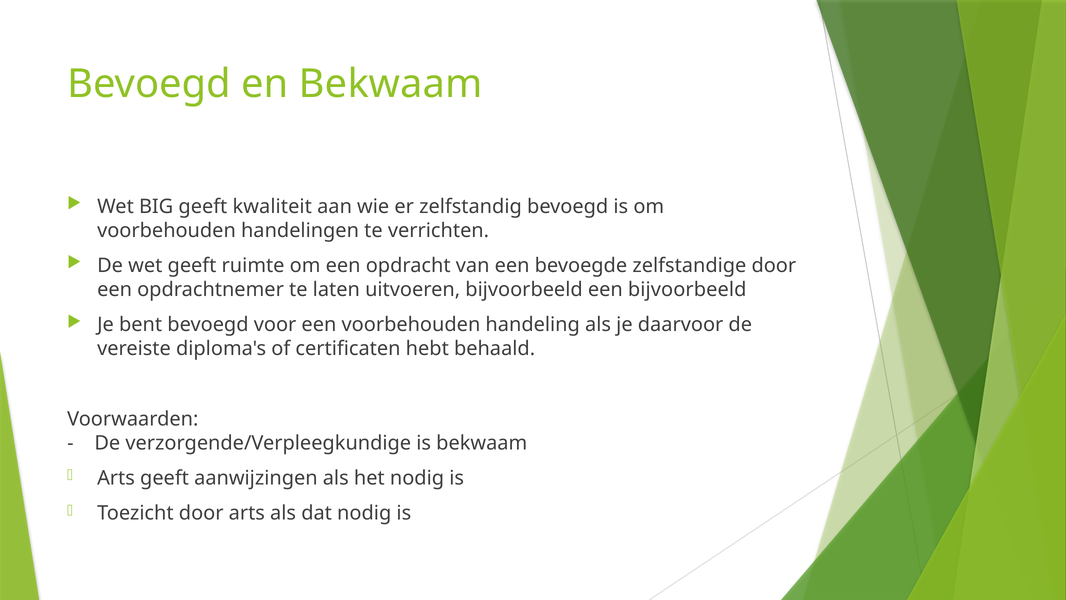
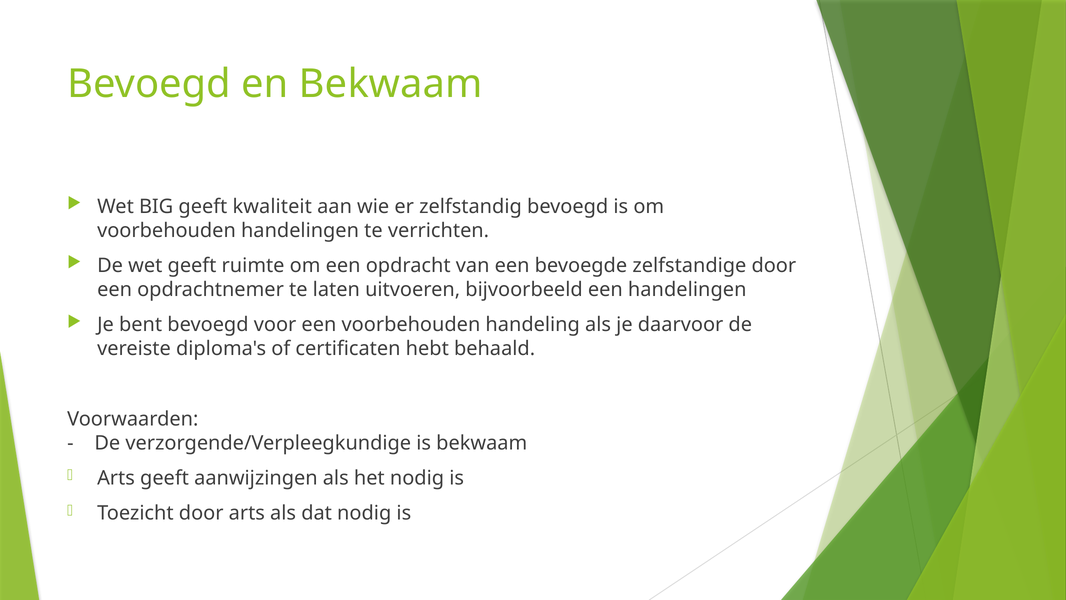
een bijvoorbeeld: bijvoorbeeld -> handelingen
